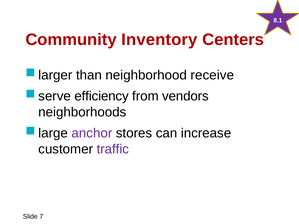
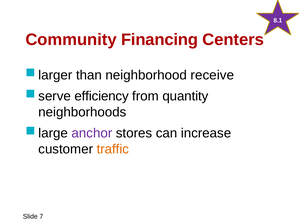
Inventory: Inventory -> Financing
vendors: vendors -> quantity
traffic colour: purple -> orange
